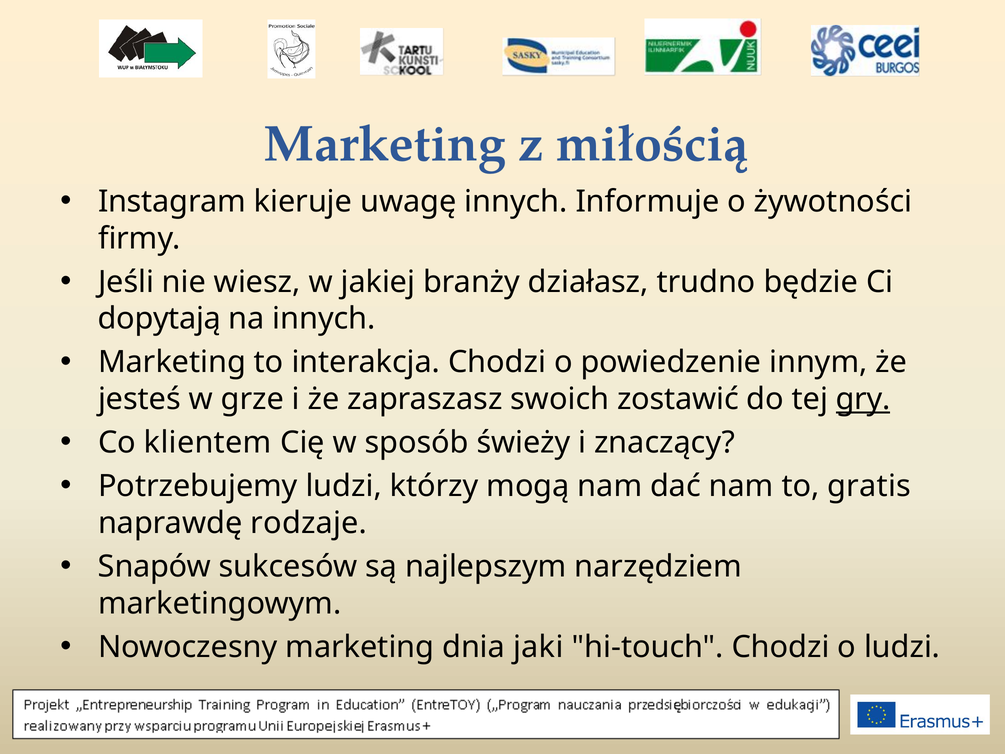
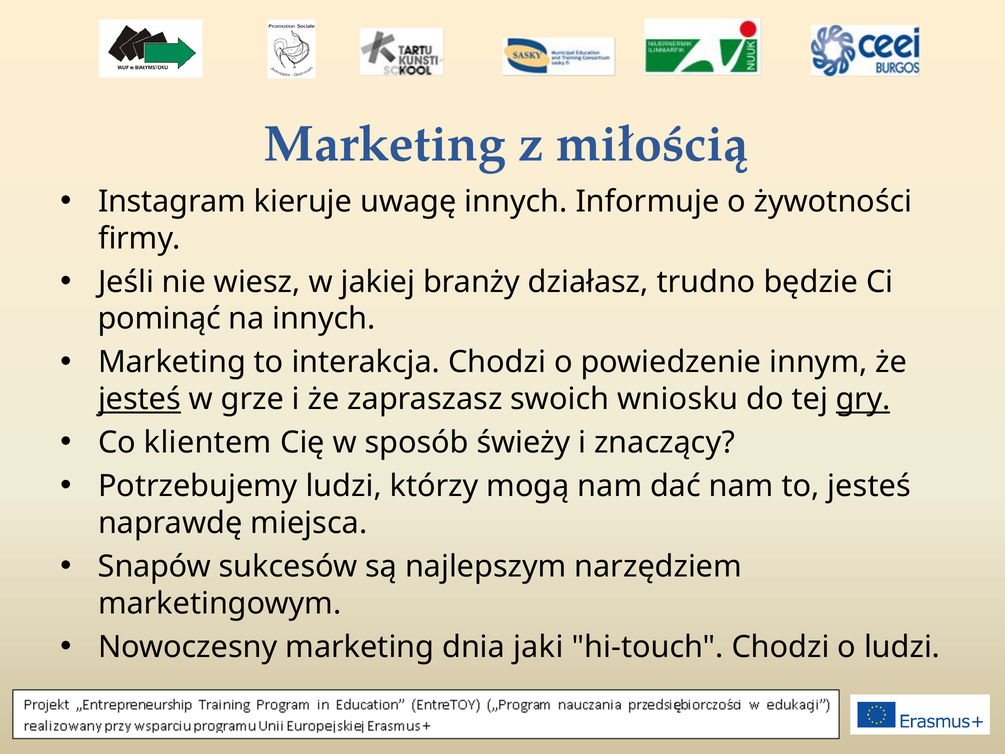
dopytają: dopytają -> pominąć
jesteś at (139, 399) underline: none -> present
zostawić: zostawić -> wniosku
to gratis: gratis -> jesteś
rodzaje: rodzaje -> miejsca
